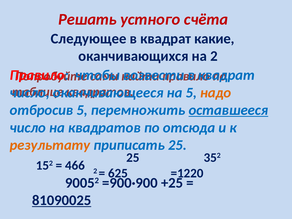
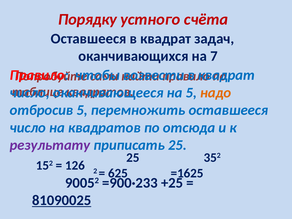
Решать: Решать -> Порядку
Следующее at (89, 39): Следующее -> Оставшееся
какие: какие -> задач
на 2: 2 -> 7
оставшееся at (228, 110) underline: present -> none
результату colour: orange -> purple
466: 466 -> 126
=1220: =1220 -> =1625
=900·900: =900·900 -> =900·233
